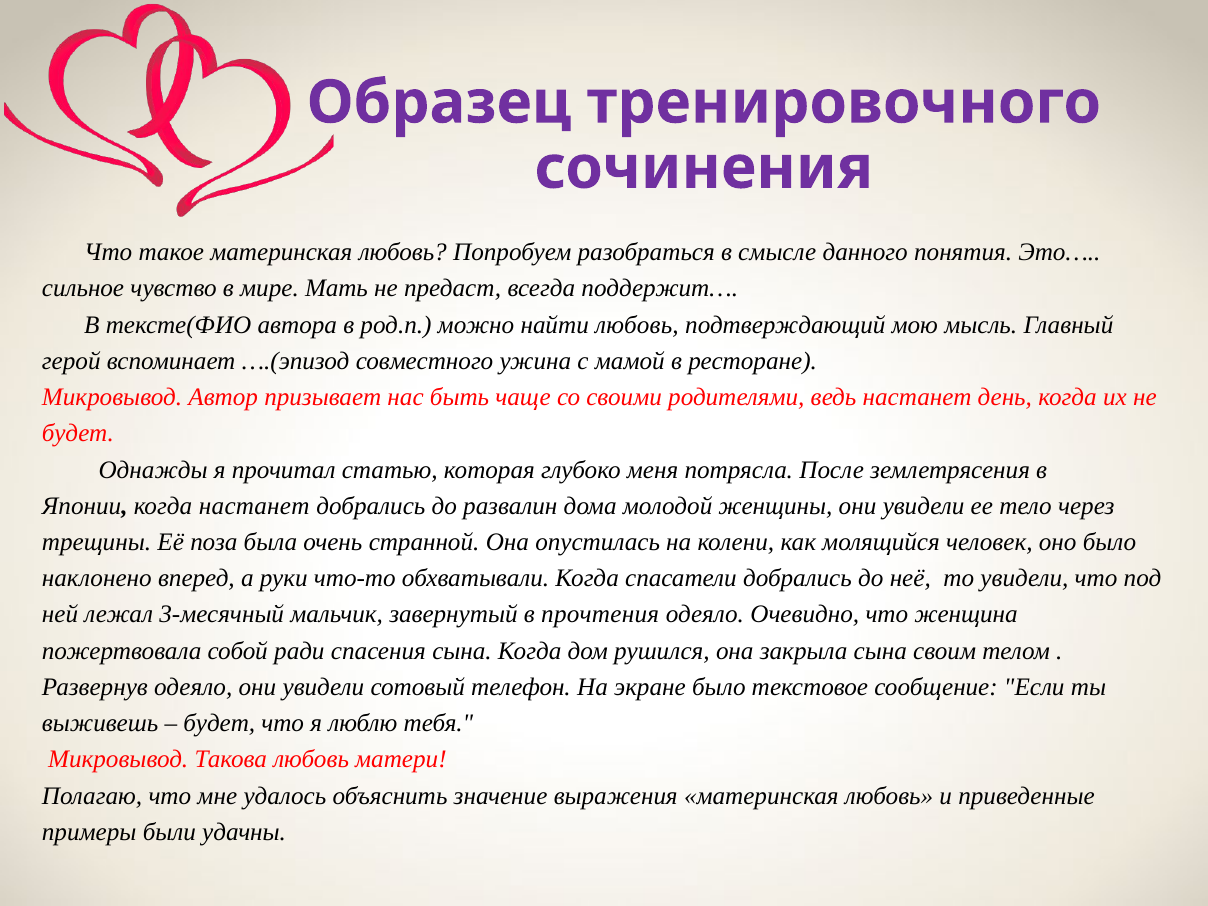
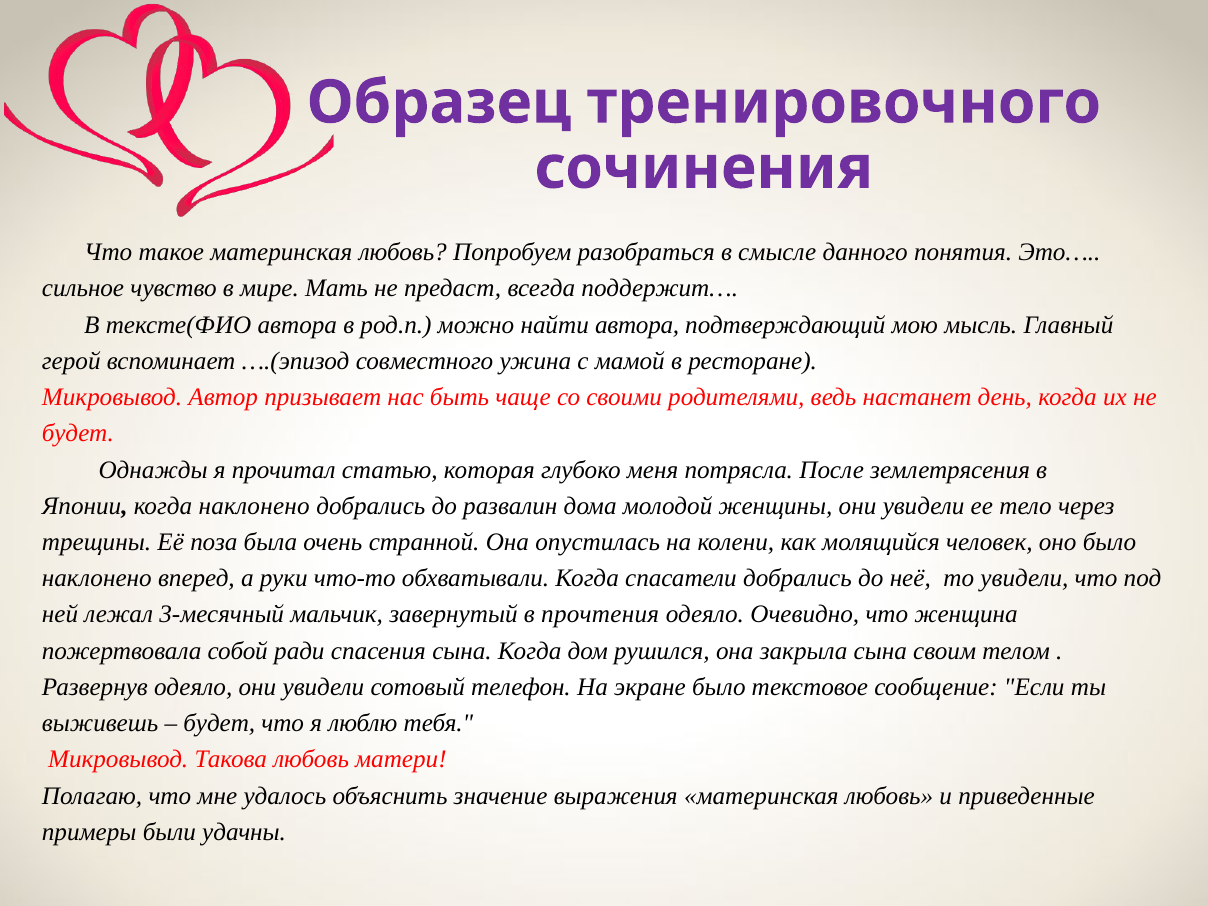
найти любовь: любовь -> автора
когда настанет: настанет -> наклонено
